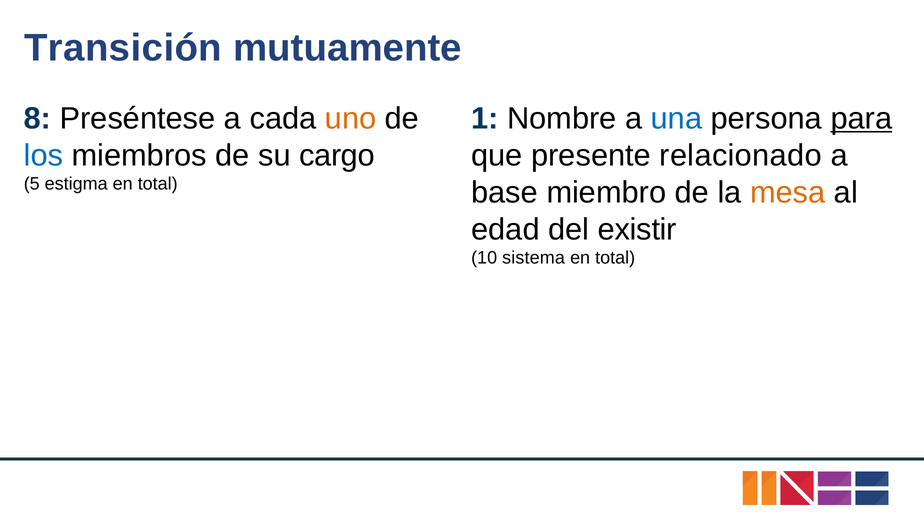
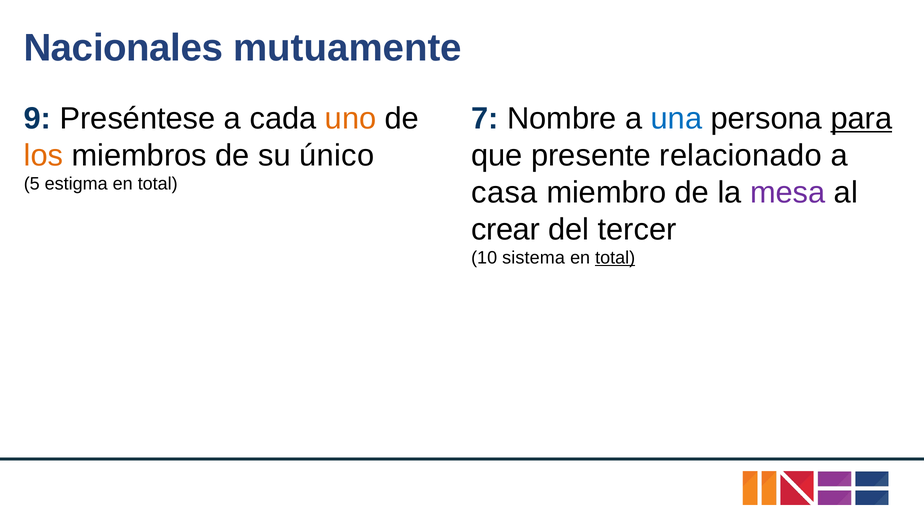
Transición: Transición -> Nacionales
8: 8 -> 9
1: 1 -> 7
los colour: blue -> orange
cargo: cargo -> único
base: base -> casa
mesa colour: orange -> purple
edad: edad -> crear
existir: existir -> tercer
total at (615, 258) underline: none -> present
